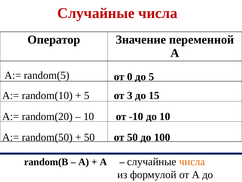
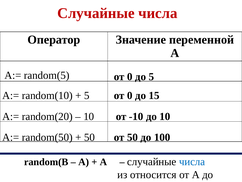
3 at (130, 95): 3 -> 0
числа at (192, 161) colour: orange -> blue
формулой: формулой -> относится
